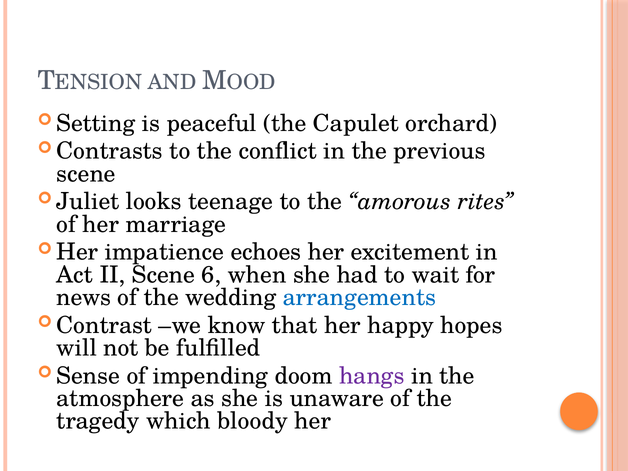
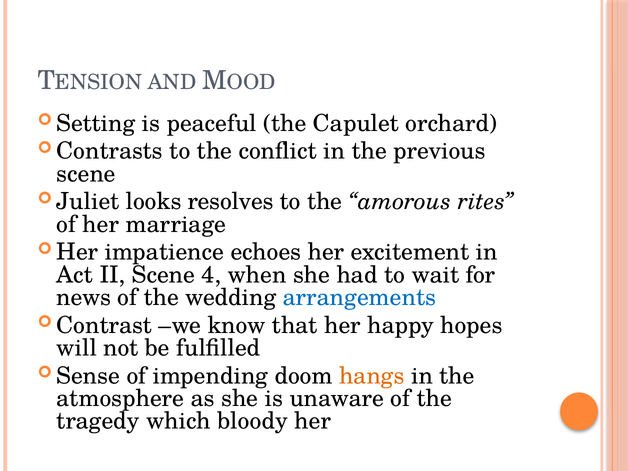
teenage: teenage -> resolves
6: 6 -> 4
hangs colour: purple -> orange
